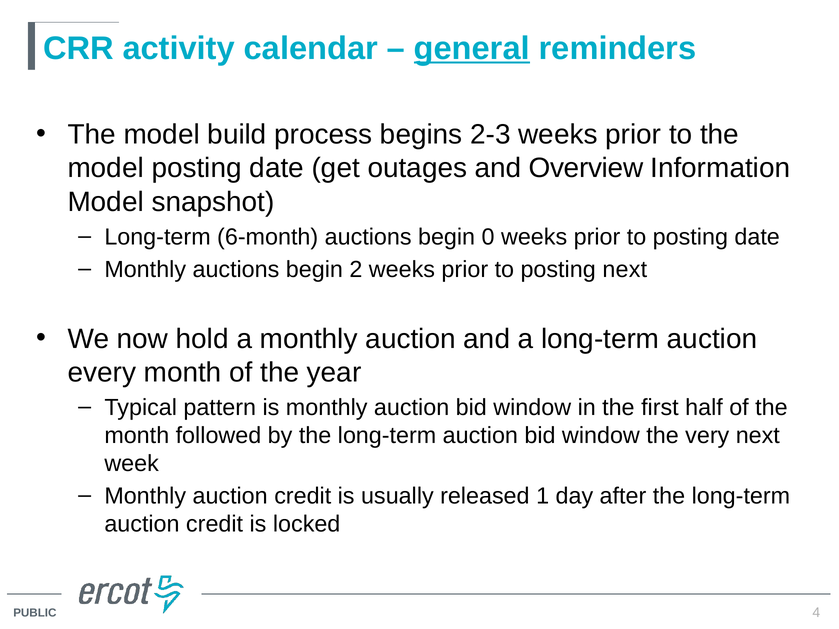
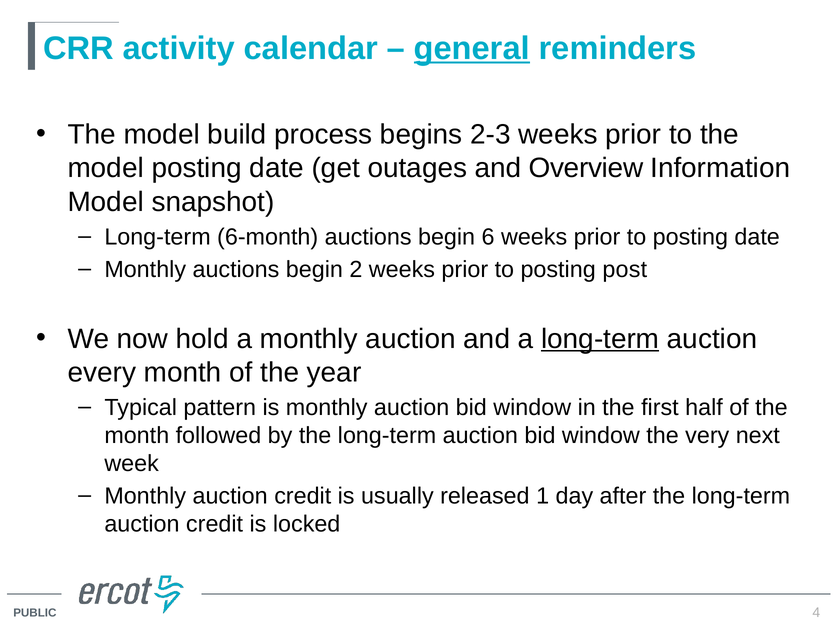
0: 0 -> 6
posting next: next -> post
long-term at (600, 339) underline: none -> present
